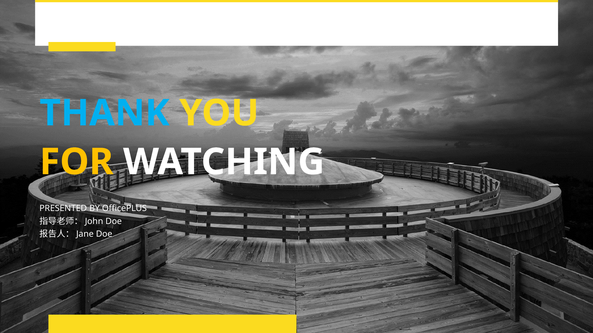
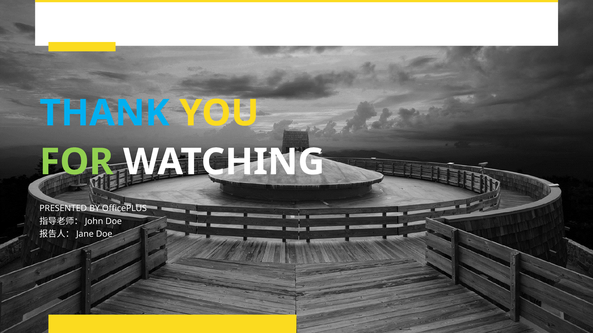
FOR colour: yellow -> light green
